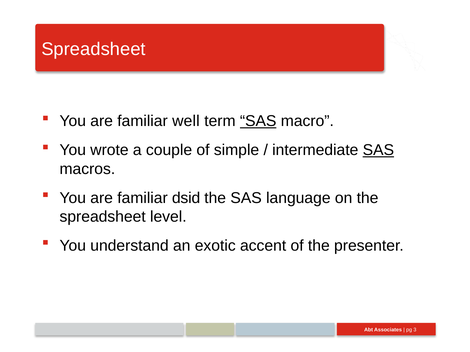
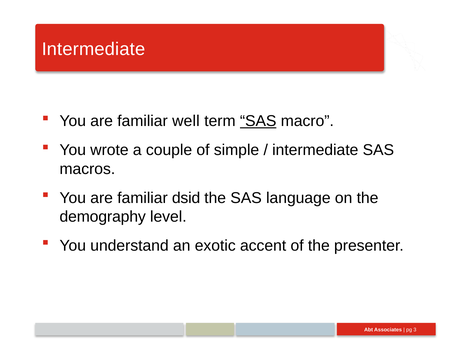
Spreadsheet at (94, 49): Spreadsheet -> Intermediate
SAS at (378, 150) underline: present -> none
spreadsheet at (103, 217): spreadsheet -> demography
